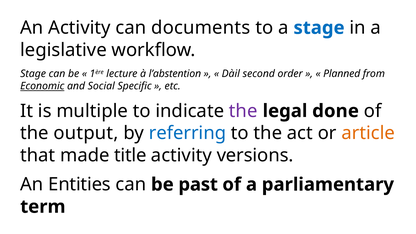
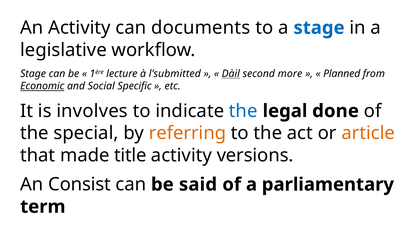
l’abstention: l’abstention -> l’submitted
Dàil underline: none -> present
order: order -> more
multiple: multiple -> involves
the at (243, 111) colour: purple -> blue
output: output -> special
referring colour: blue -> orange
Entities: Entities -> Consist
past: past -> said
